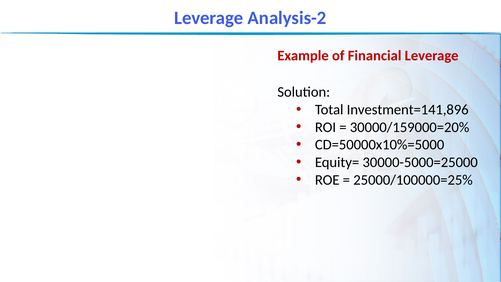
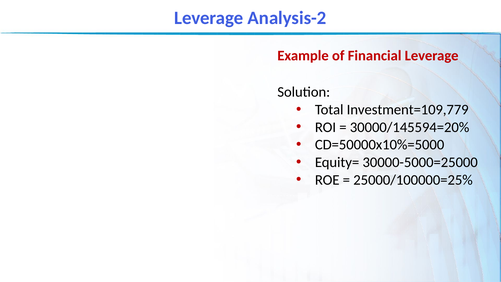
Investment=141,896: Investment=141,896 -> Investment=109,779
30000/159000=20%: 30000/159000=20% -> 30000/145594=20%
